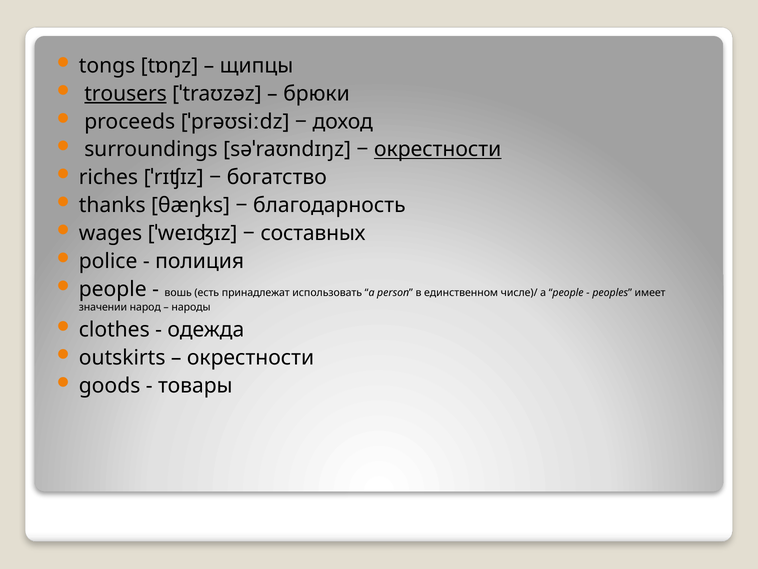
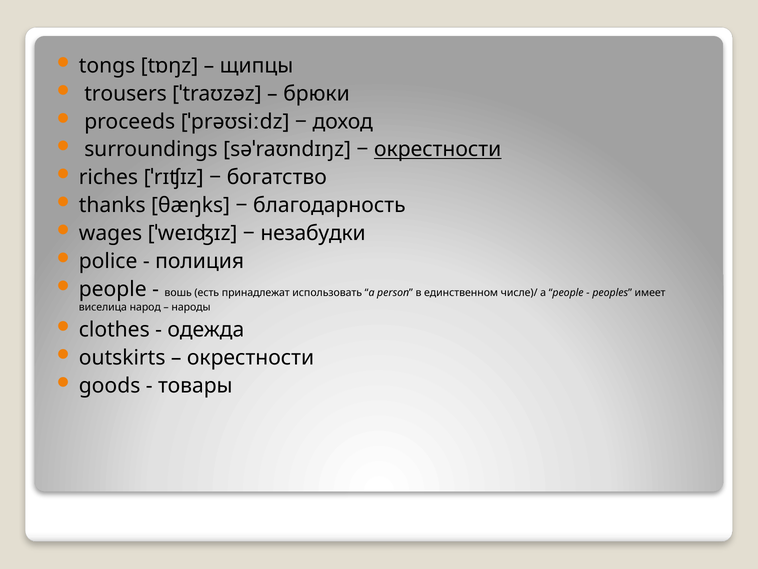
trousers underline: present -> none
составных: составных -> незабудки
значении: значении -> виселица
